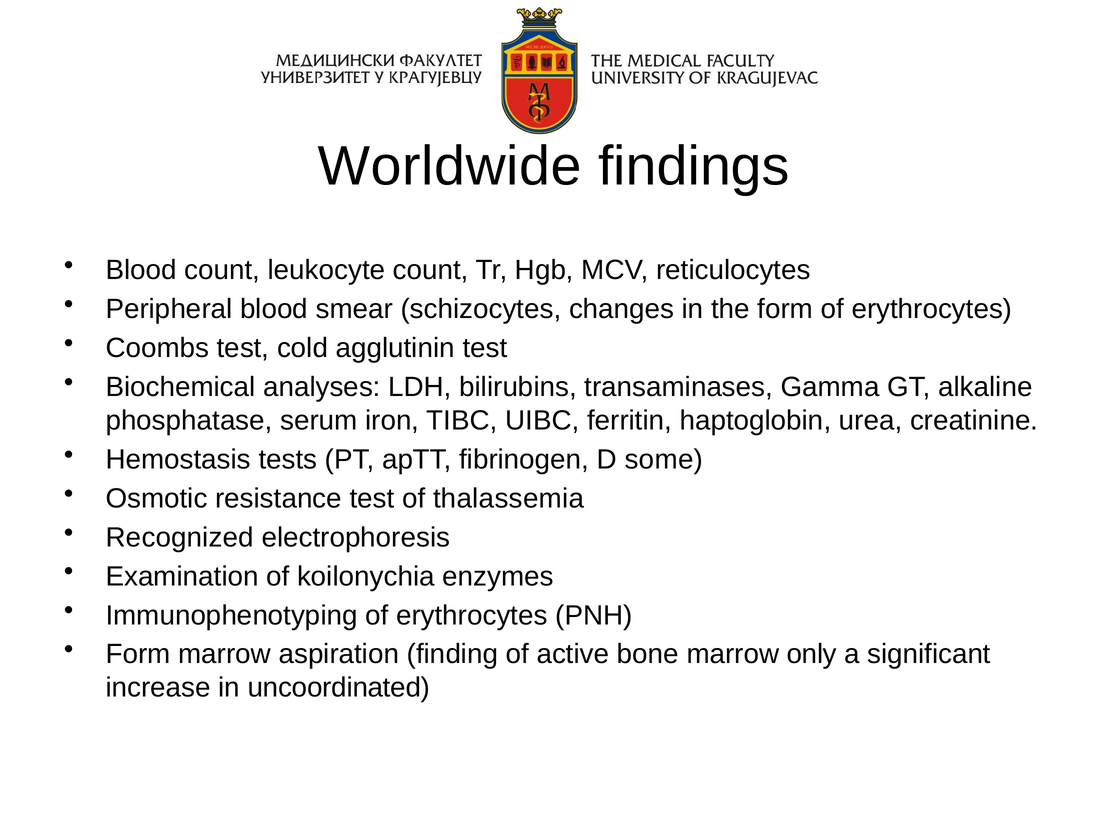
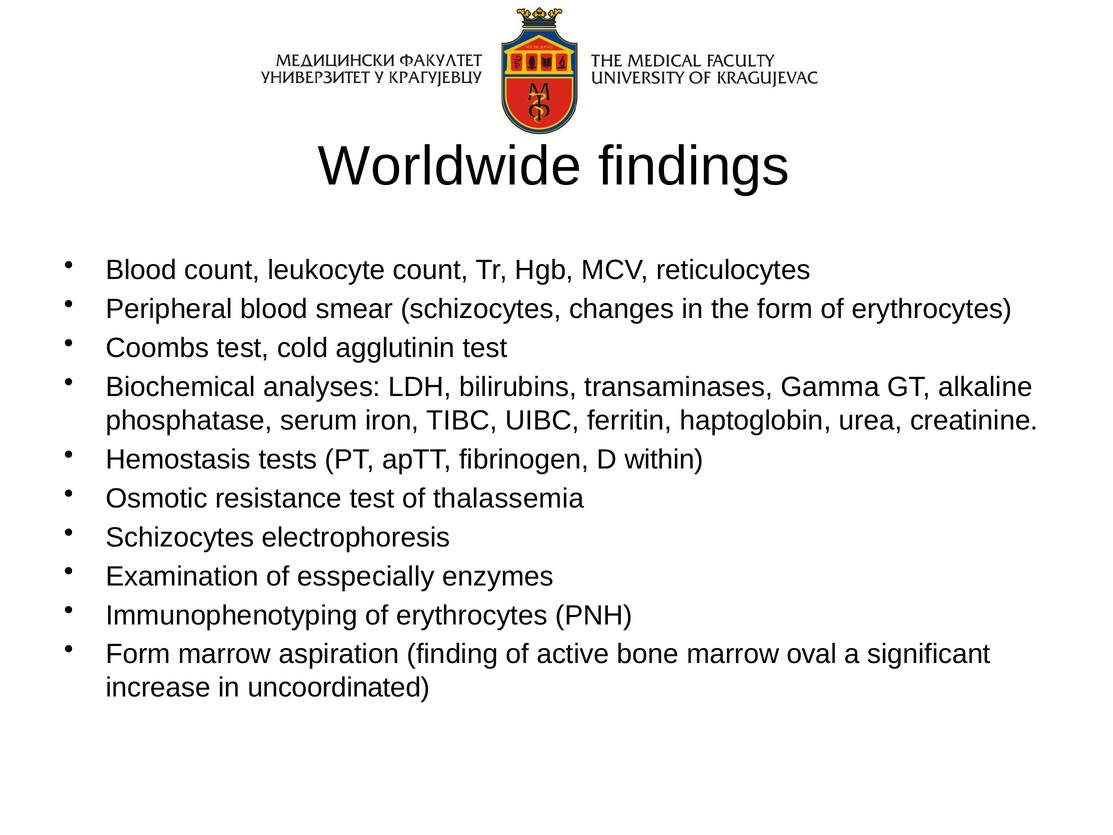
some: some -> within
Recognized at (180, 537): Recognized -> Schizocytes
koilonychia: koilonychia -> esspecially
only: only -> oval
